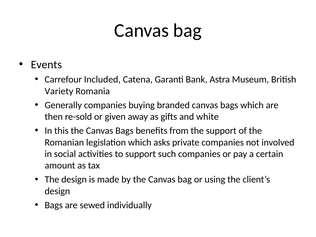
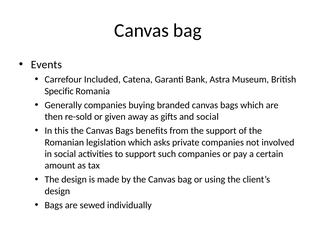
Variety: Variety -> Specific
and white: white -> social
